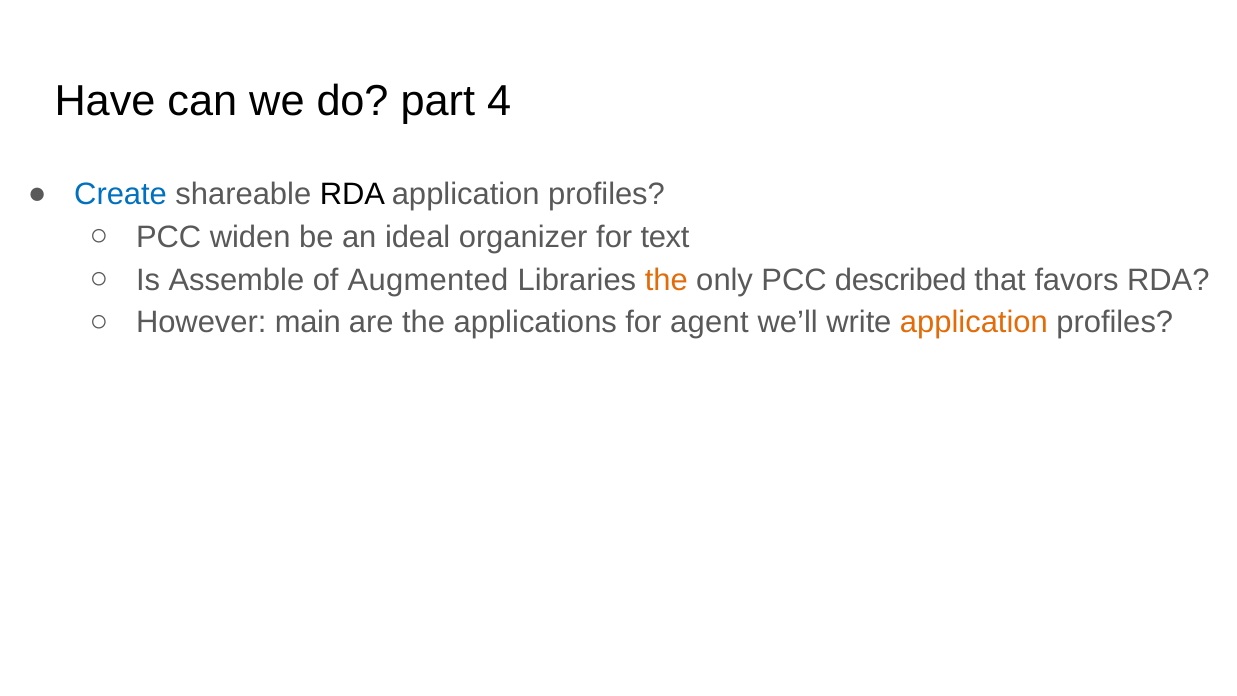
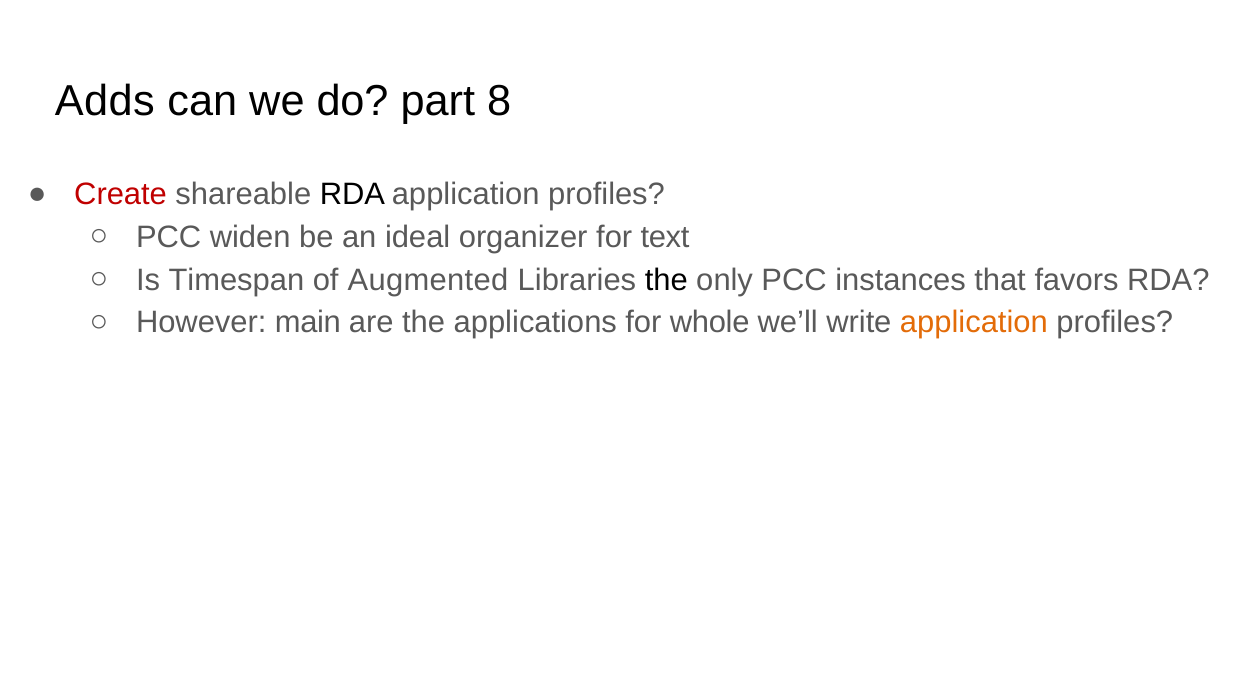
Have: Have -> Adds
4: 4 -> 8
Create colour: blue -> red
Assemble: Assemble -> Timespan
the at (666, 280) colour: orange -> black
described: described -> instances
agent: agent -> whole
